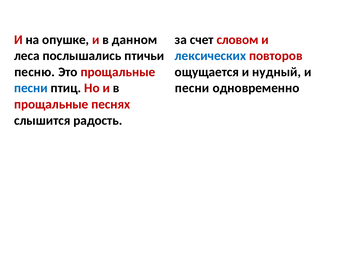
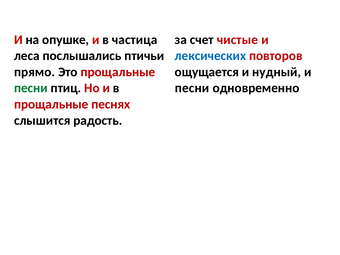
данном: данном -> частица
словом: словом -> чистые
песню: песню -> прямо
песни at (31, 88) colour: blue -> green
